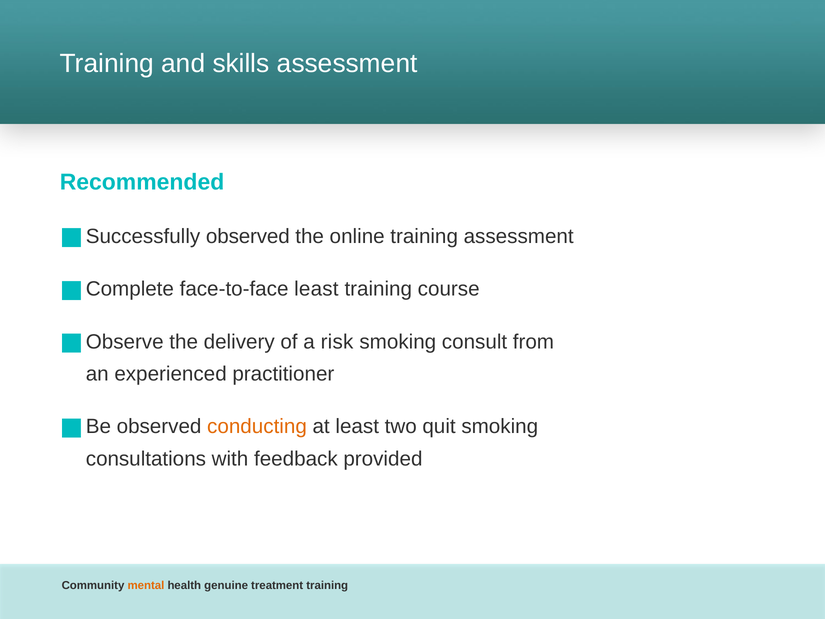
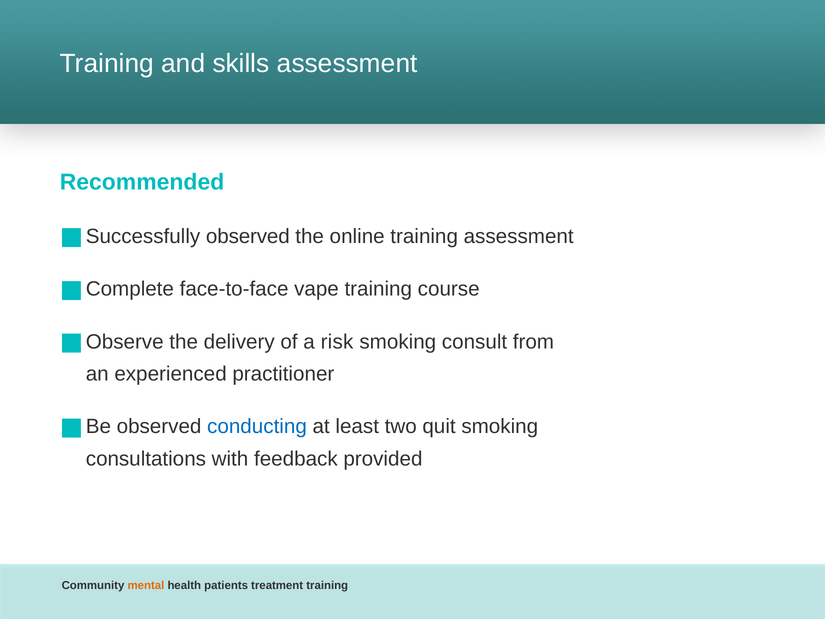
face-to-face least: least -> vape
conducting colour: orange -> blue
genuine: genuine -> patients
